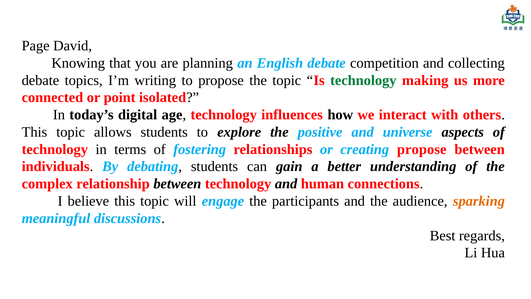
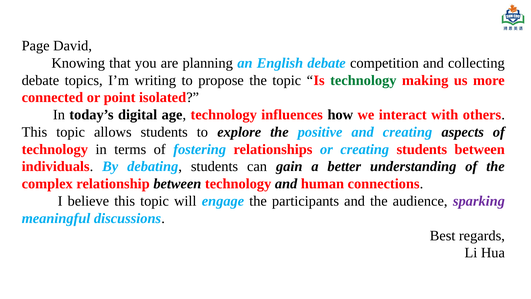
and universe: universe -> creating
creating propose: propose -> students
sparking colour: orange -> purple
